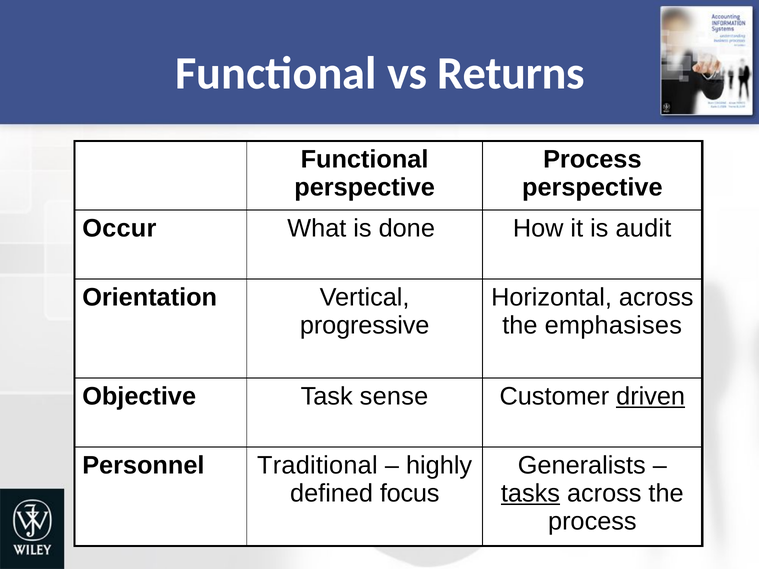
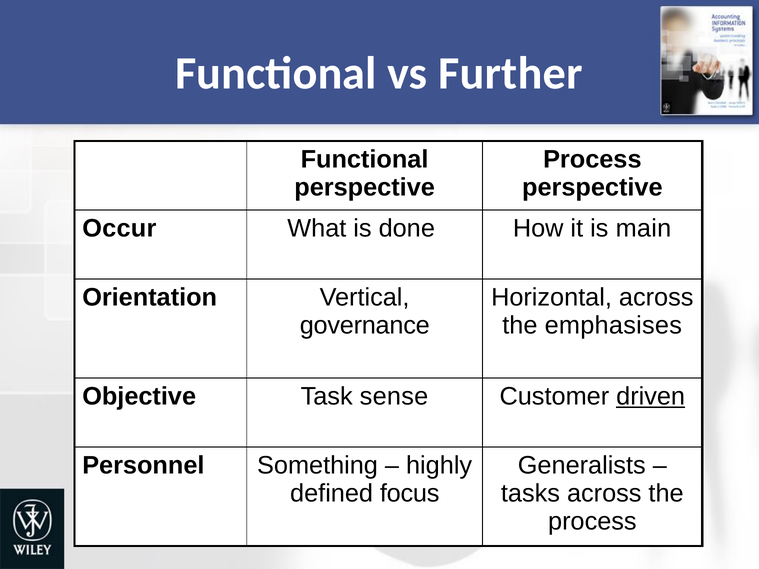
Returns: Returns -> Further
audit: audit -> main
progressive: progressive -> governance
Traditional: Traditional -> Something
tasks underline: present -> none
